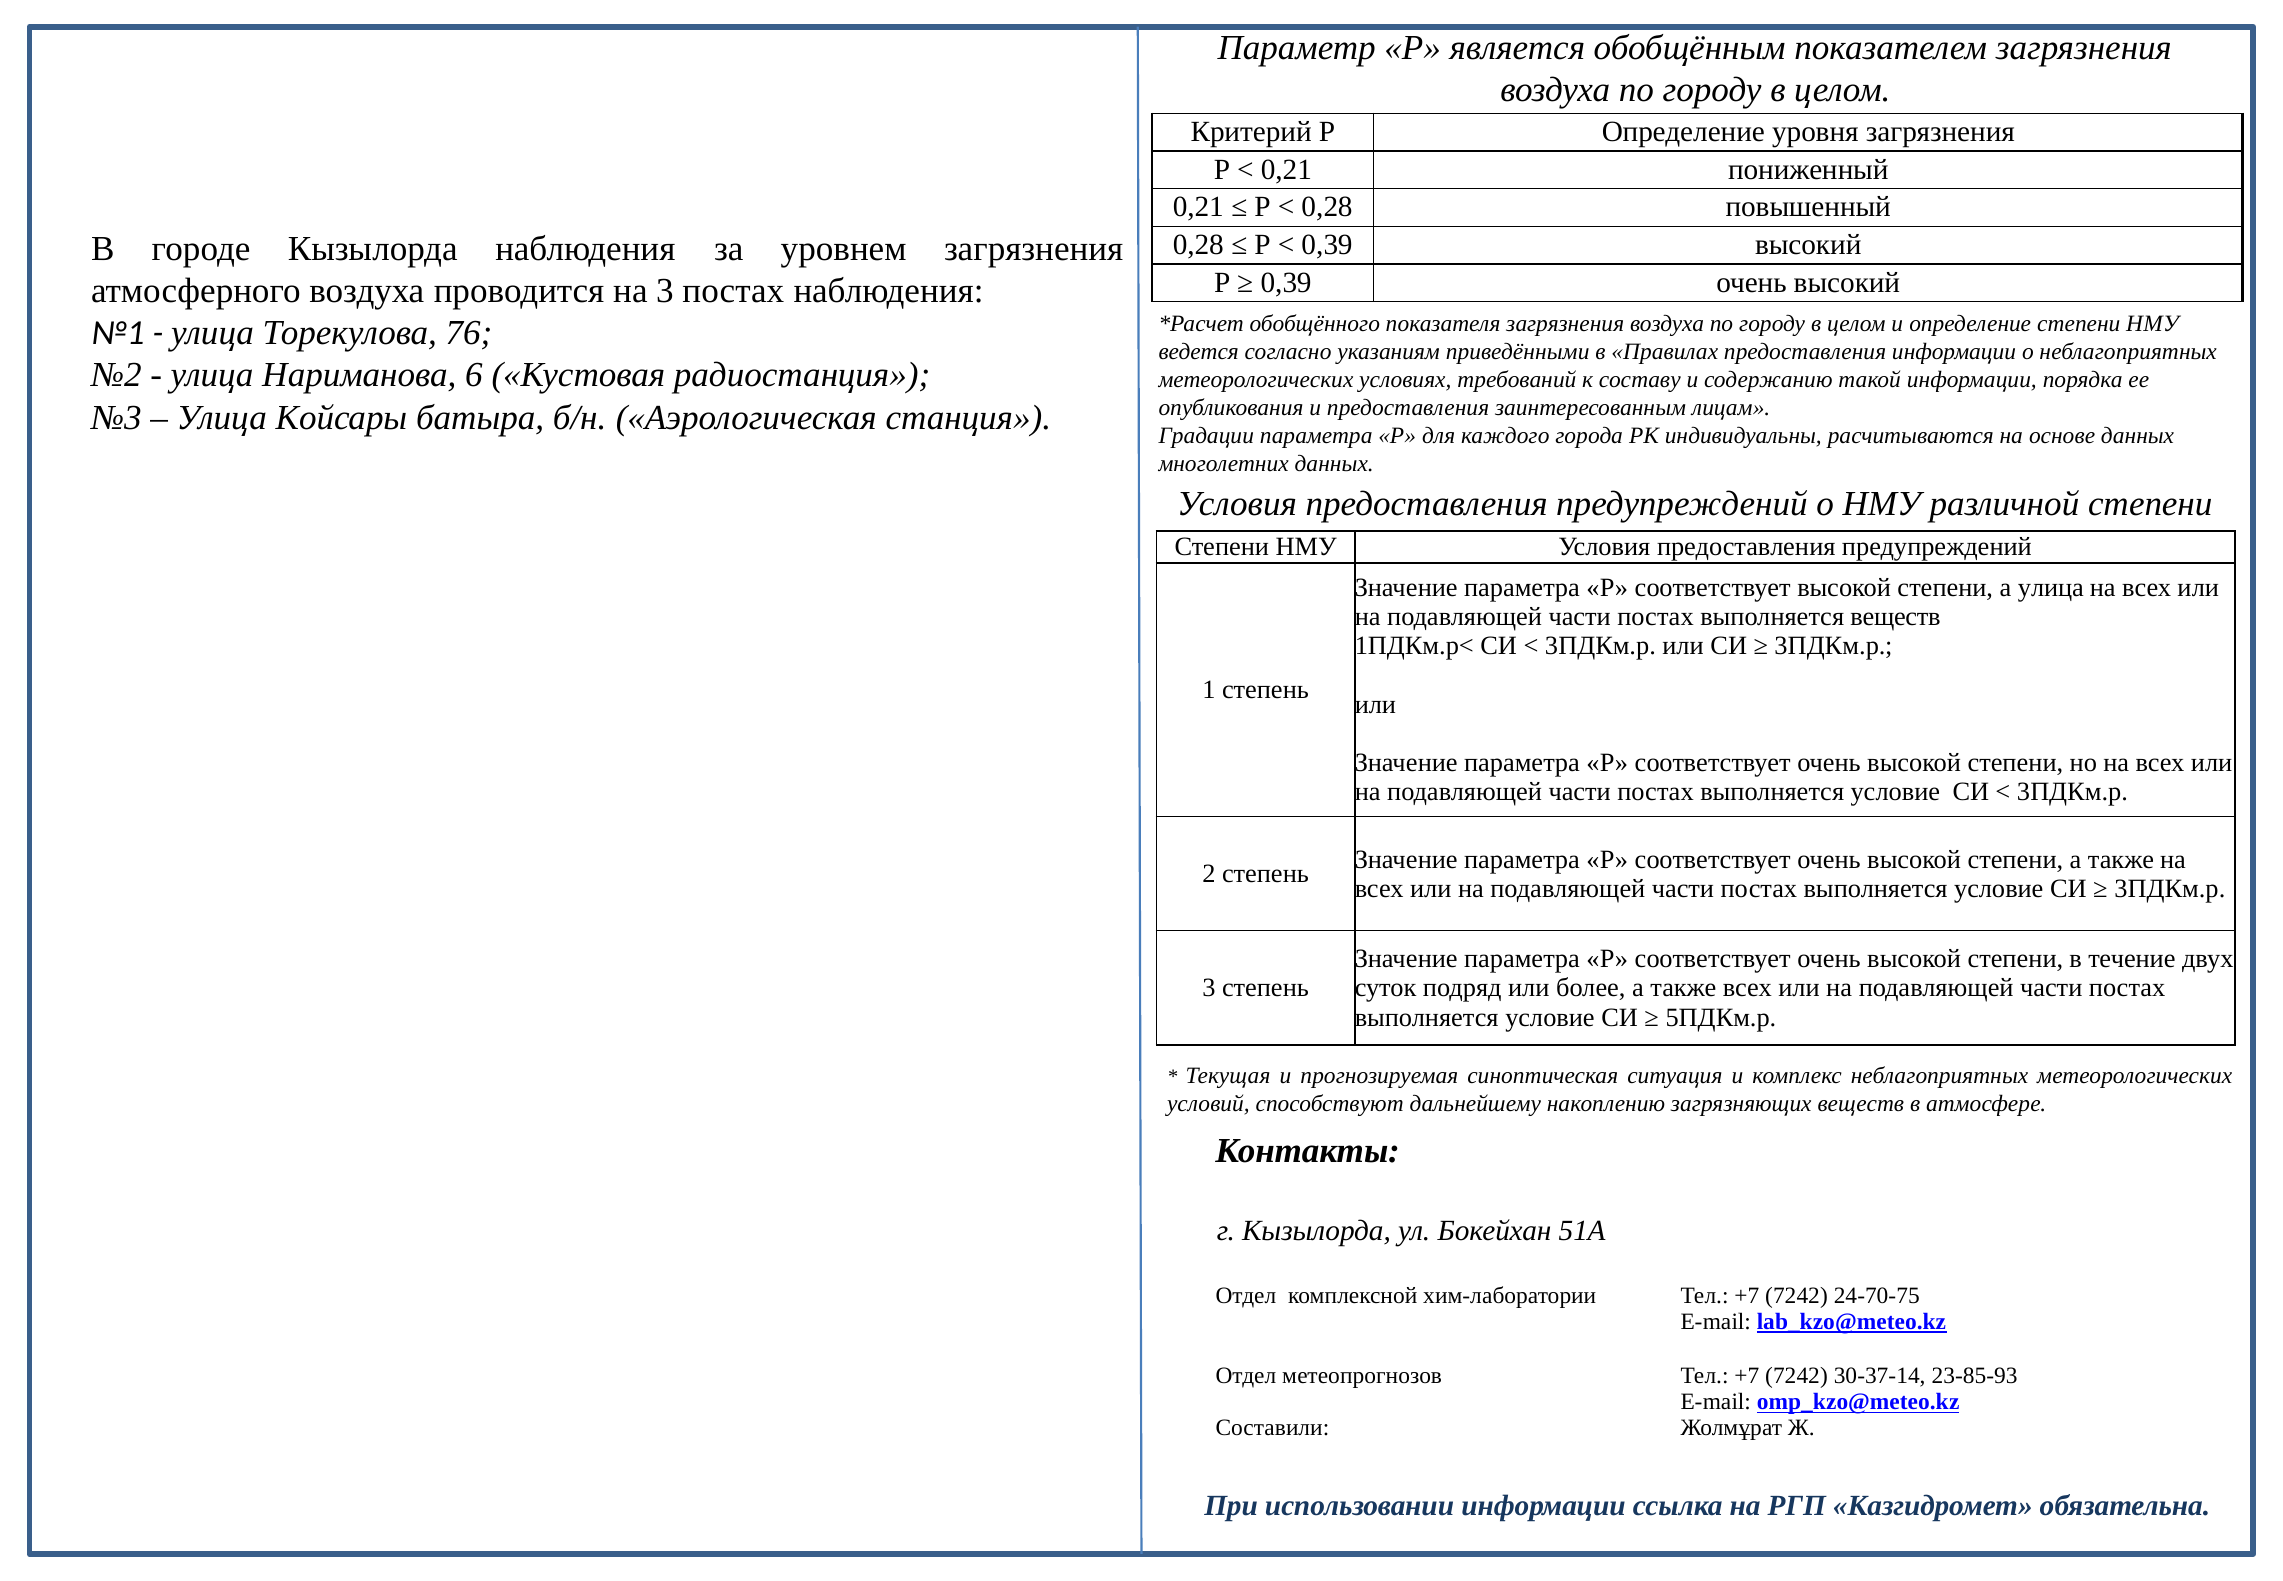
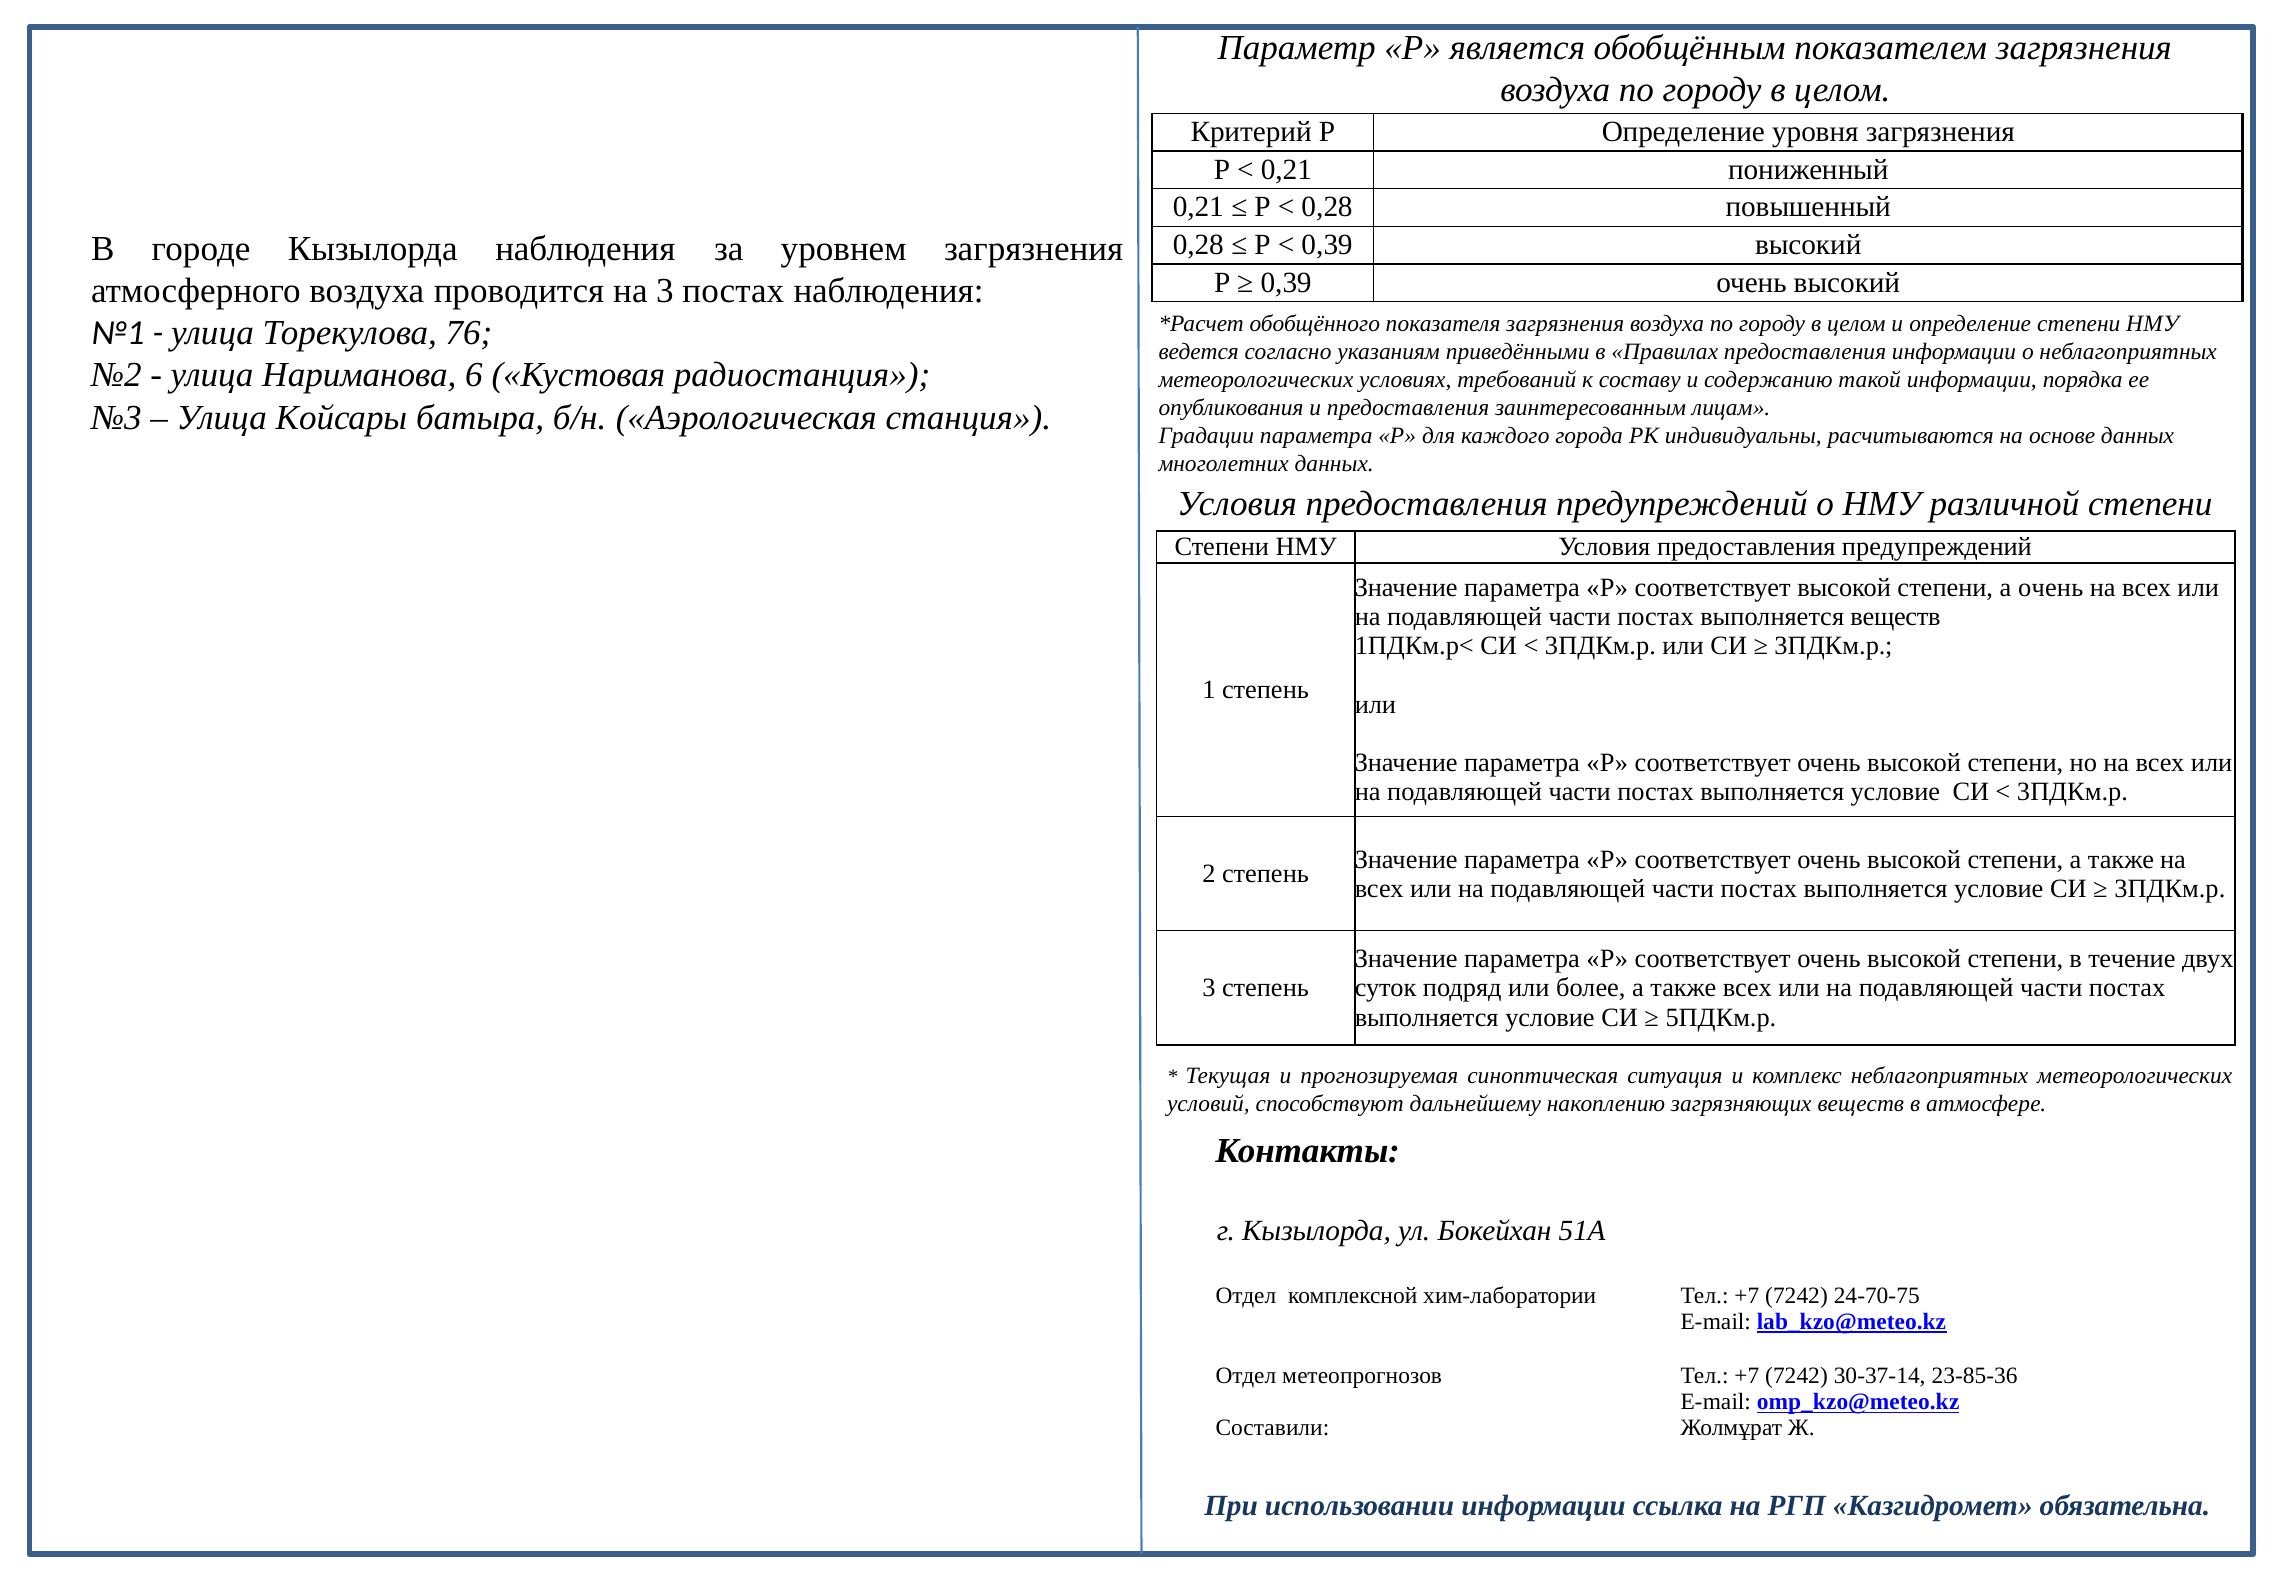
а улица: улица -> очень
23-85-93: 23-85-93 -> 23-85-36
